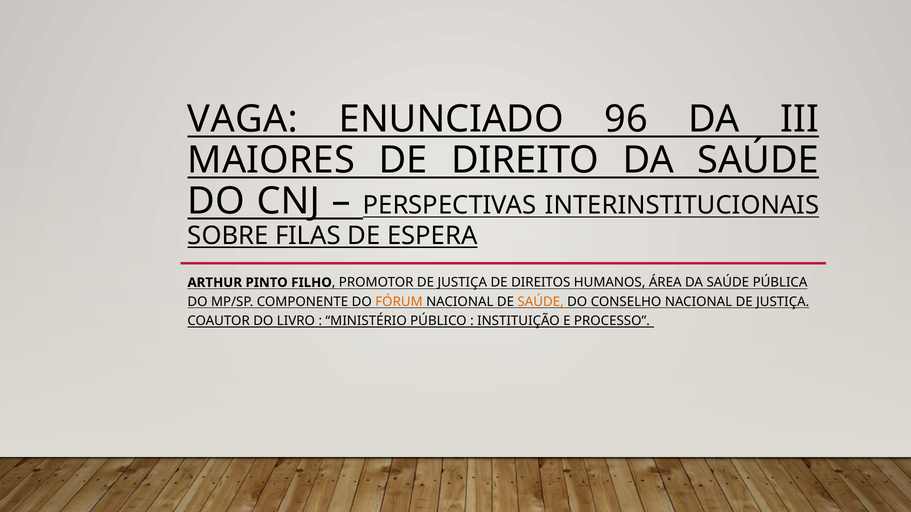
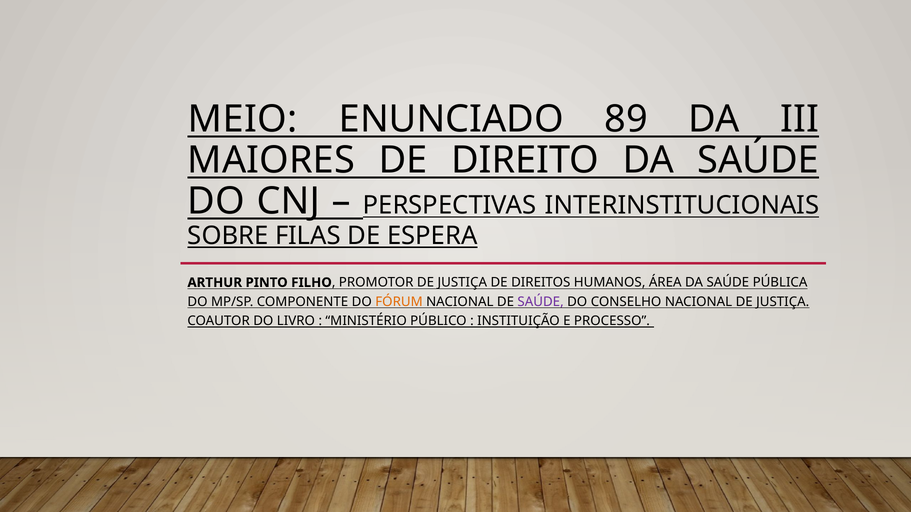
VAGA: VAGA -> MEIO
96: 96 -> 89
SAÚDE at (541, 302) colour: orange -> purple
